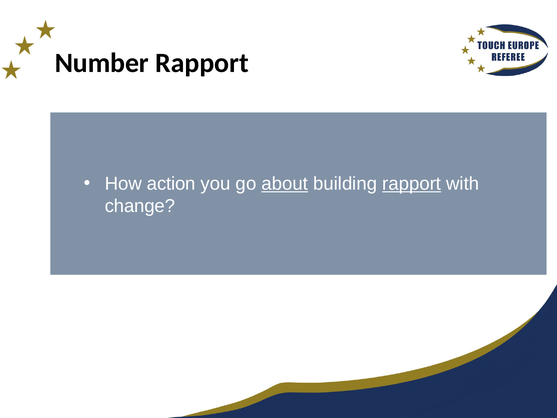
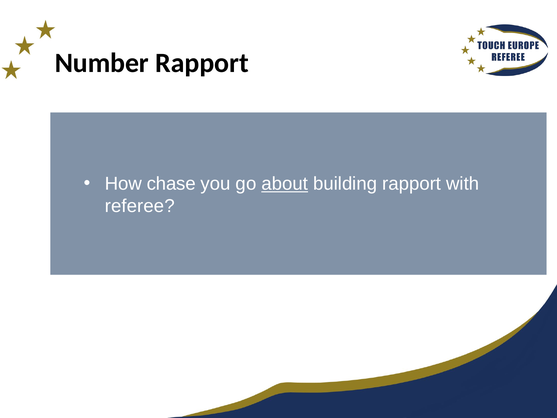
action: action -> chase
rapport at (412, 184) underline: present -> none
change: change -> referee
